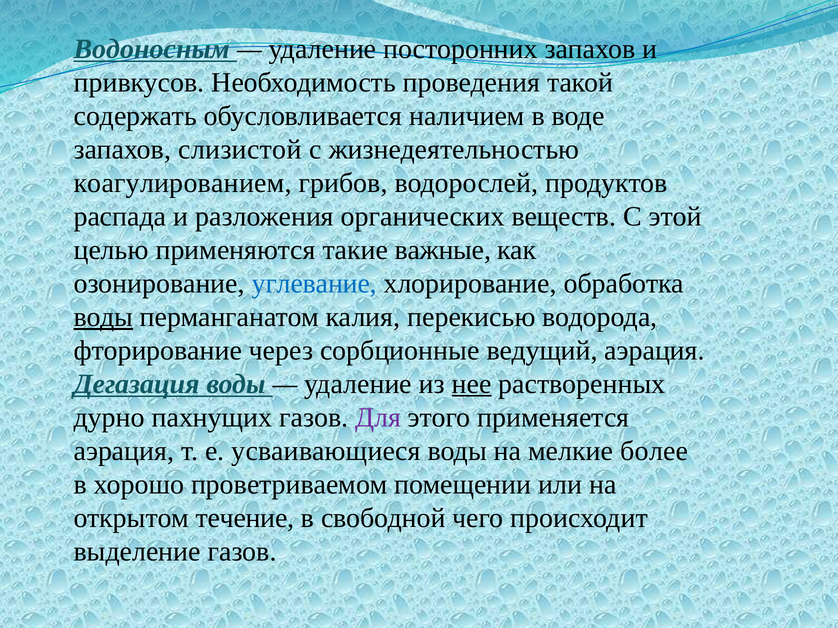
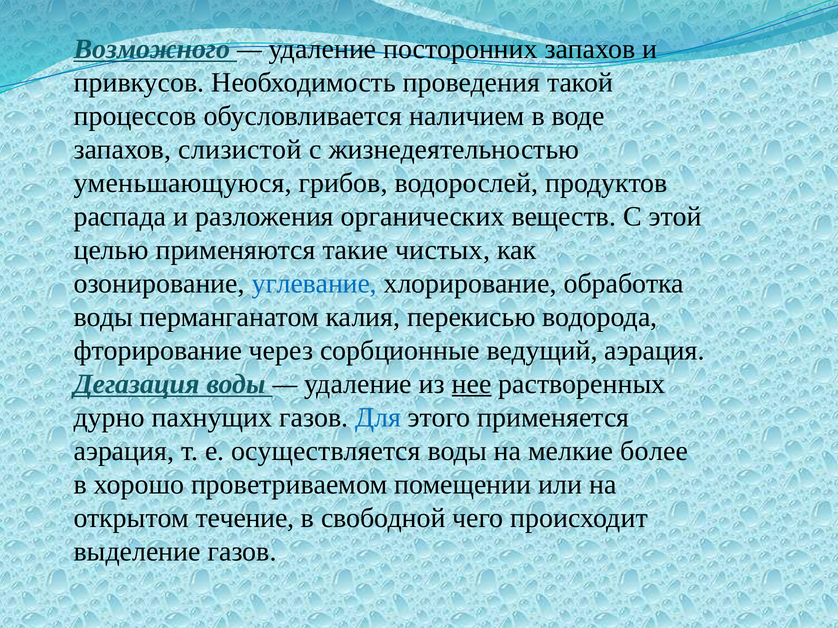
Водоносным: Водоносным -> Возможного
содержать: содержать -> процессов
коагулированием: коагулированием -> уменьшающуюся
важные: важные -> чистых
воды at (103, 317) underline: present -> none
Для colour: purple -> blue
усваивающиеся: усваивающиеся -> осуществляется
